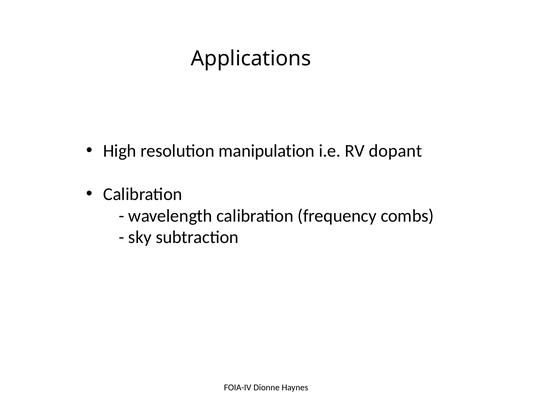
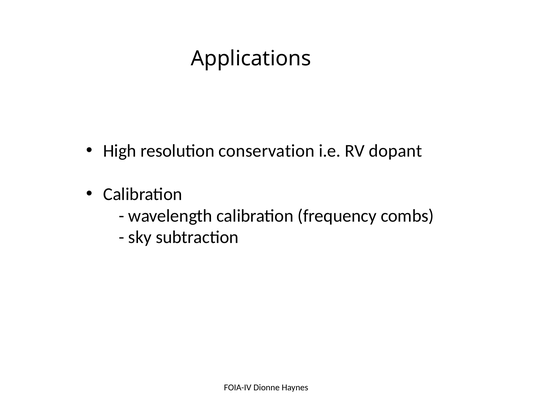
manipulation: manipulation -> conservation
